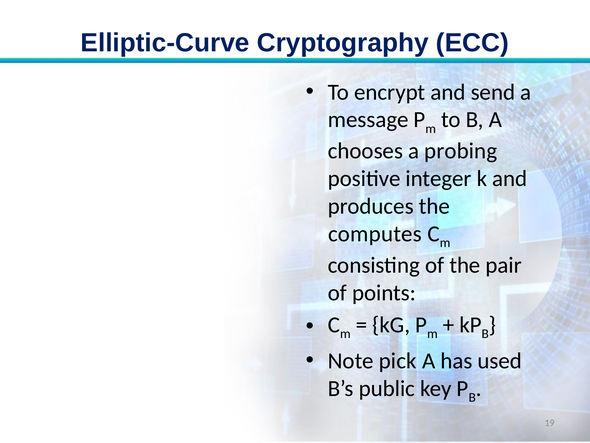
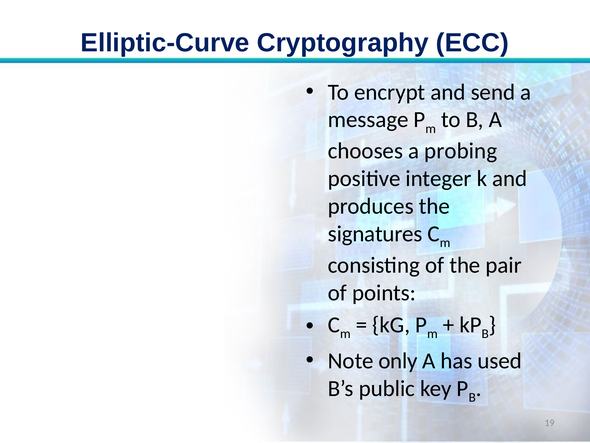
computes: computes -> signatures
pick: pick -> only
